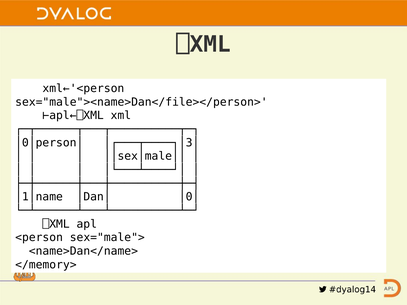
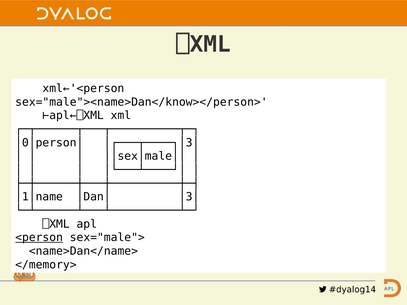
sex="male"><name>Dan</file></person>: sex="male"><name>Dan</file></person> -> sex="male"><name>Dan</know></person>
│0│: │0│ -> │3│
<person underline: none -> present
